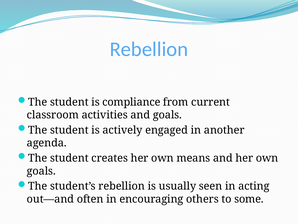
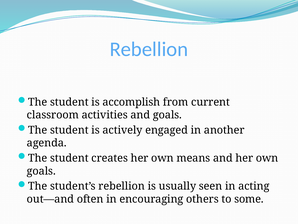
compliance: compliance -> accomplish
